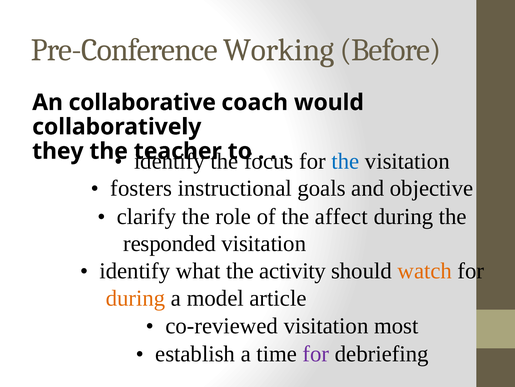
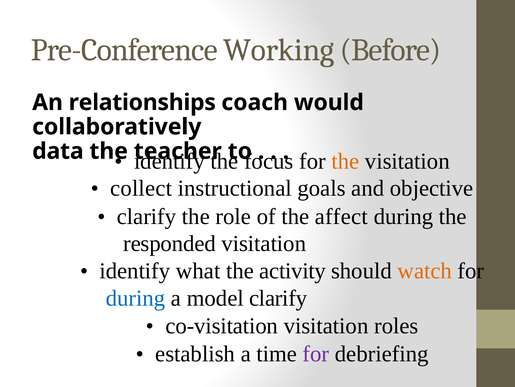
collaborative: collaborative -> relationships
they: they -> data
the at (345, 161) colour: blue -> orange
fosters: fosters -> collect
during at (136, 298) colour: orange -> blue
model article: article -> clarify
co-reviewed: co-reviewed -> co-visitation
most: most -> roles
